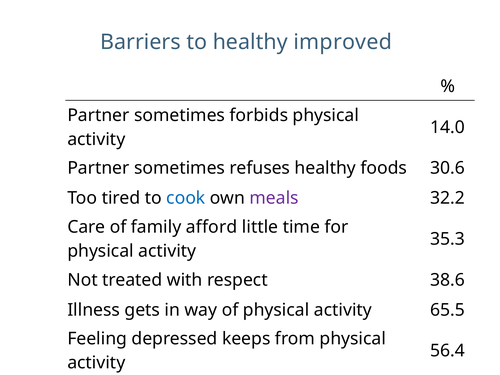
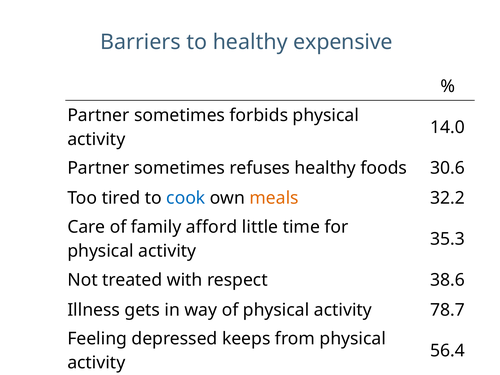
improved: improved -> expensive
meals colour: purple -> orange
65.5: 65.5 -> 78.7
